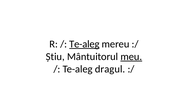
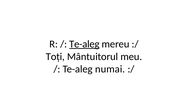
Știu: Știu -> Toți
meu underline: present -> none
dragul: dragul -> numai
